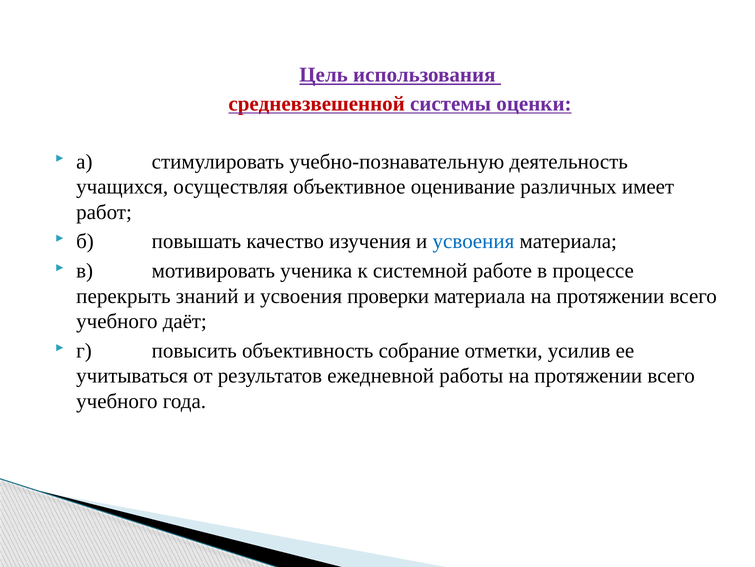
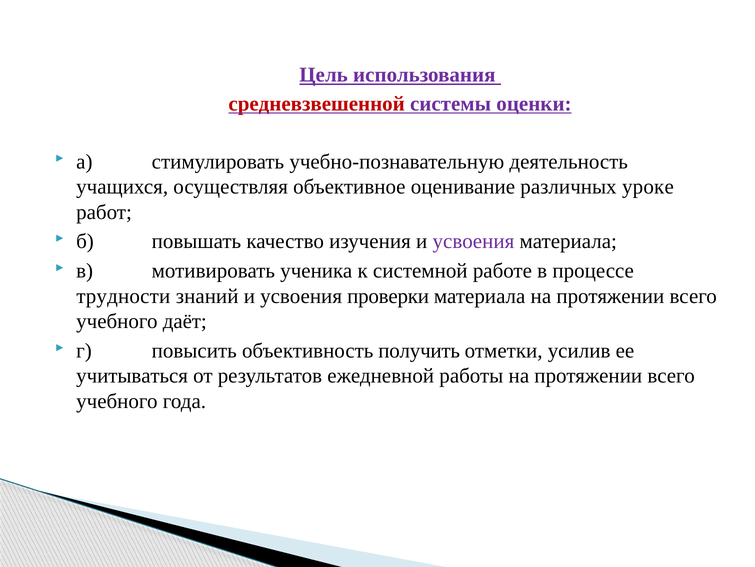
имеет: имеет -> уроке
усвоения at (473, 241) colour: blue -> purple
перекрыть: перекрыть -> трудности
собрание: собрание -> получить
